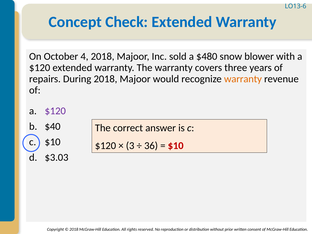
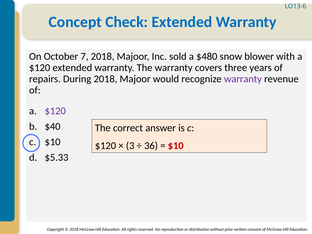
4: 4 -> 7
warranty at (243, 79) colour: orange -> purple
$3.03: $3.03 -> $5.33
